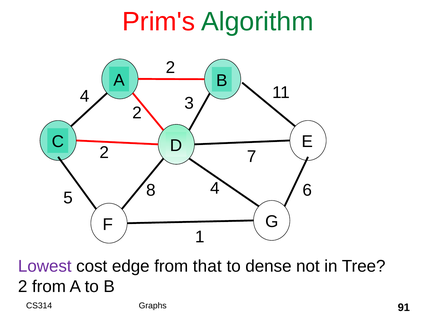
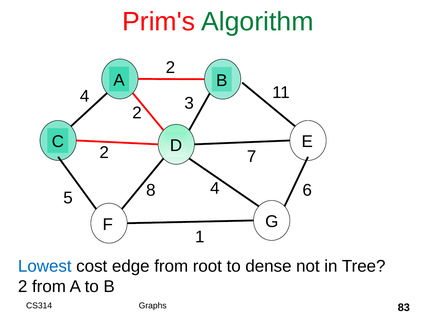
Lowest colour: purple -> blue
that: that -> root
91: 91 -> 83
